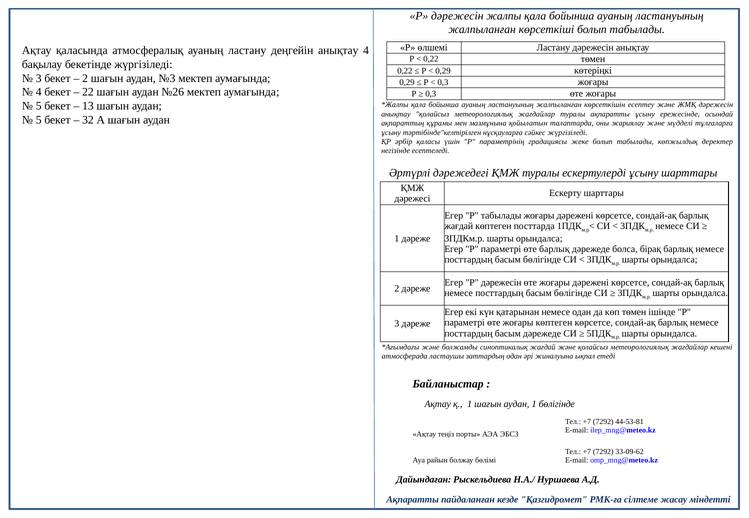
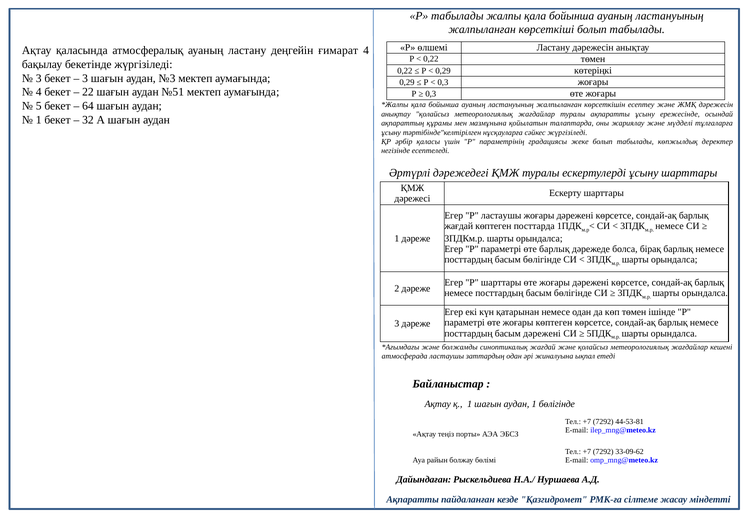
дәрежесін at (457, 16): дәрежесін -> табылады
деңгейін анықтау: анықтау -> ғимарат
2 at (85, 78): 2 -> 3
№26: №26 -> №51
13: 13 -> 64
5 at (39, 120): 5 -> 1
Р табылады: табылады -> ластаушы
Егер Р дәрежесін: дәрежесін -> шарттары
басым дәрежеде: дәрежеде -> дәрежені
